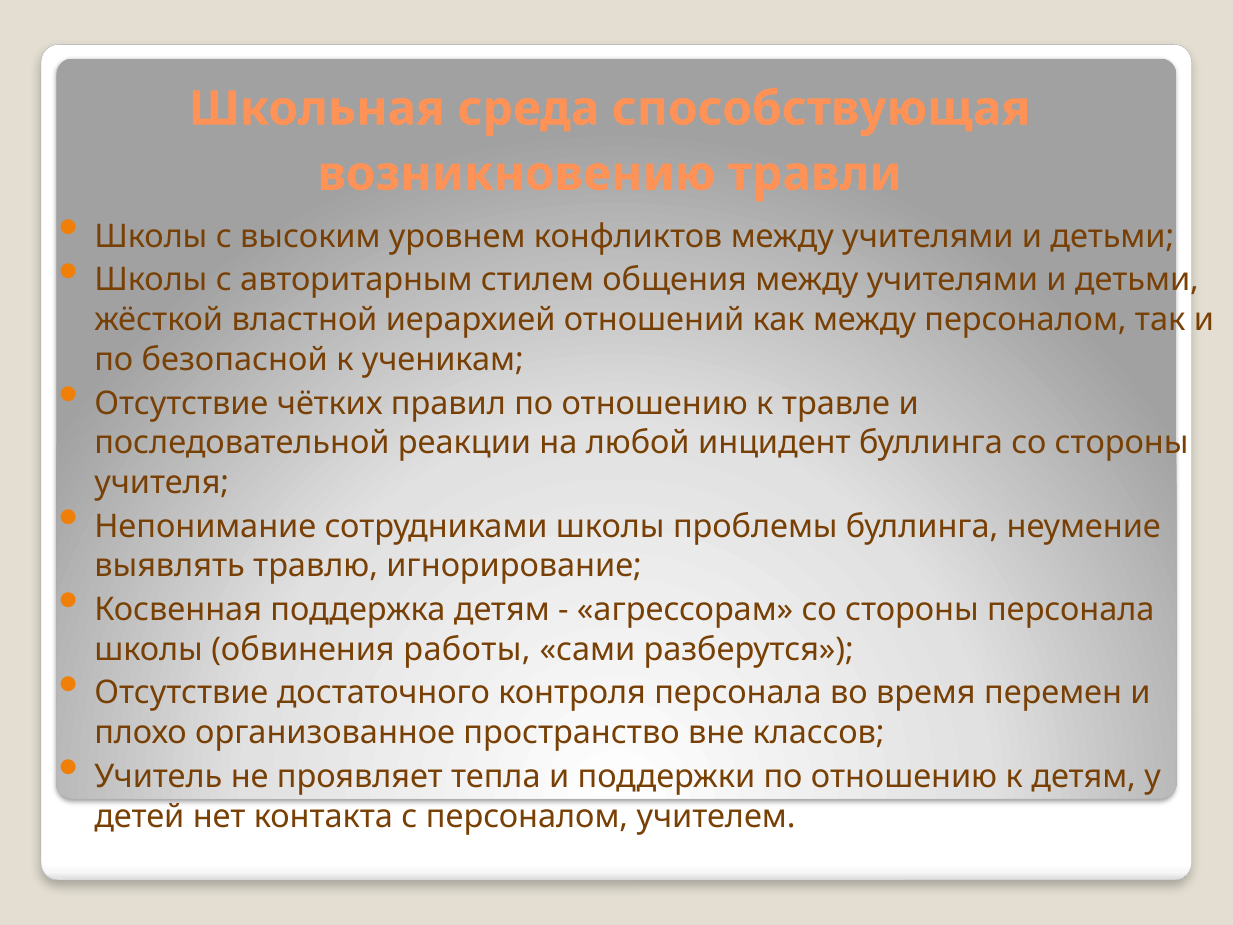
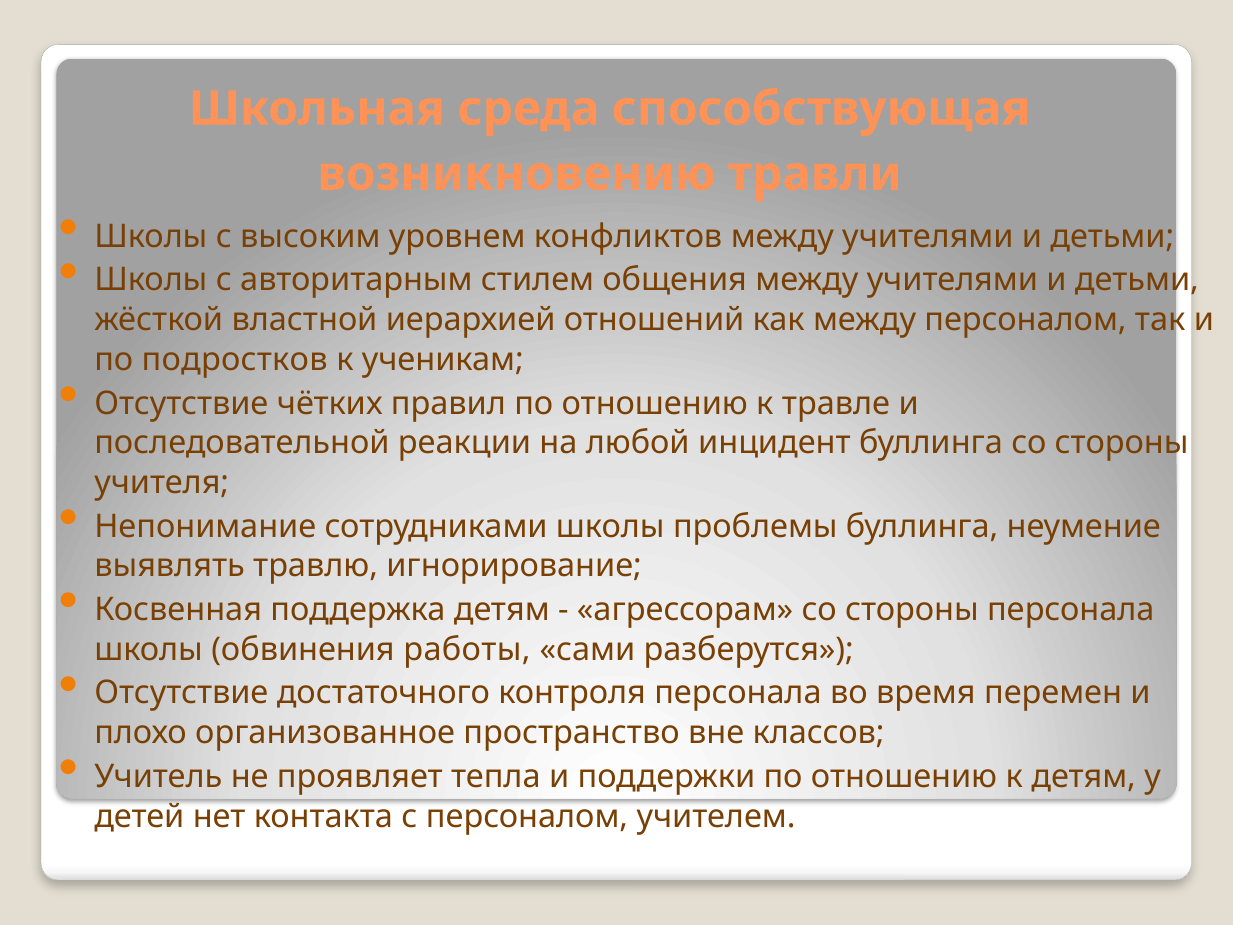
безопасной: безопасной -> подростков
